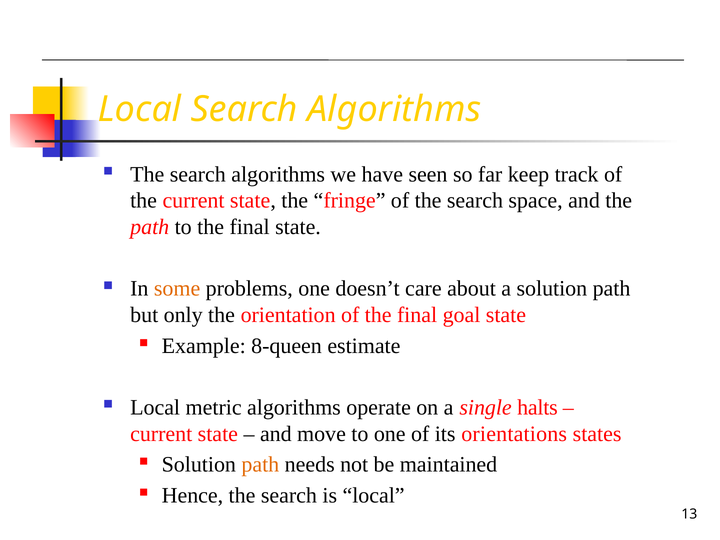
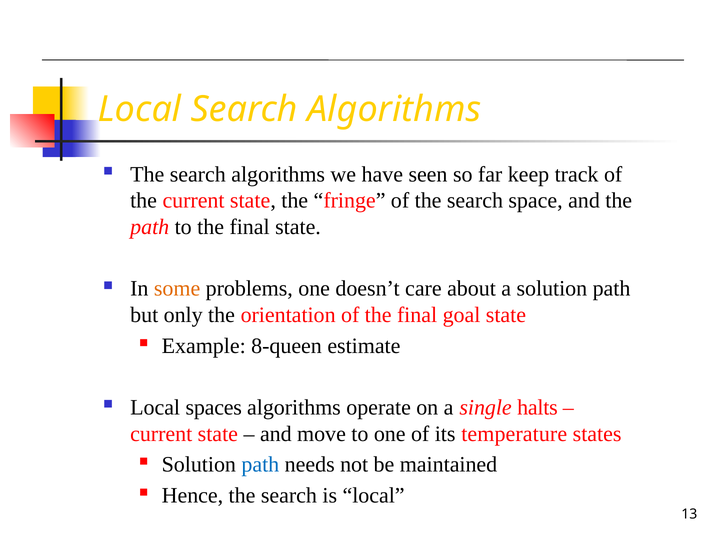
metric: metric -> spaces
orientations: orientations -> temperature
path at (260, 465) colour: orange -> blue
